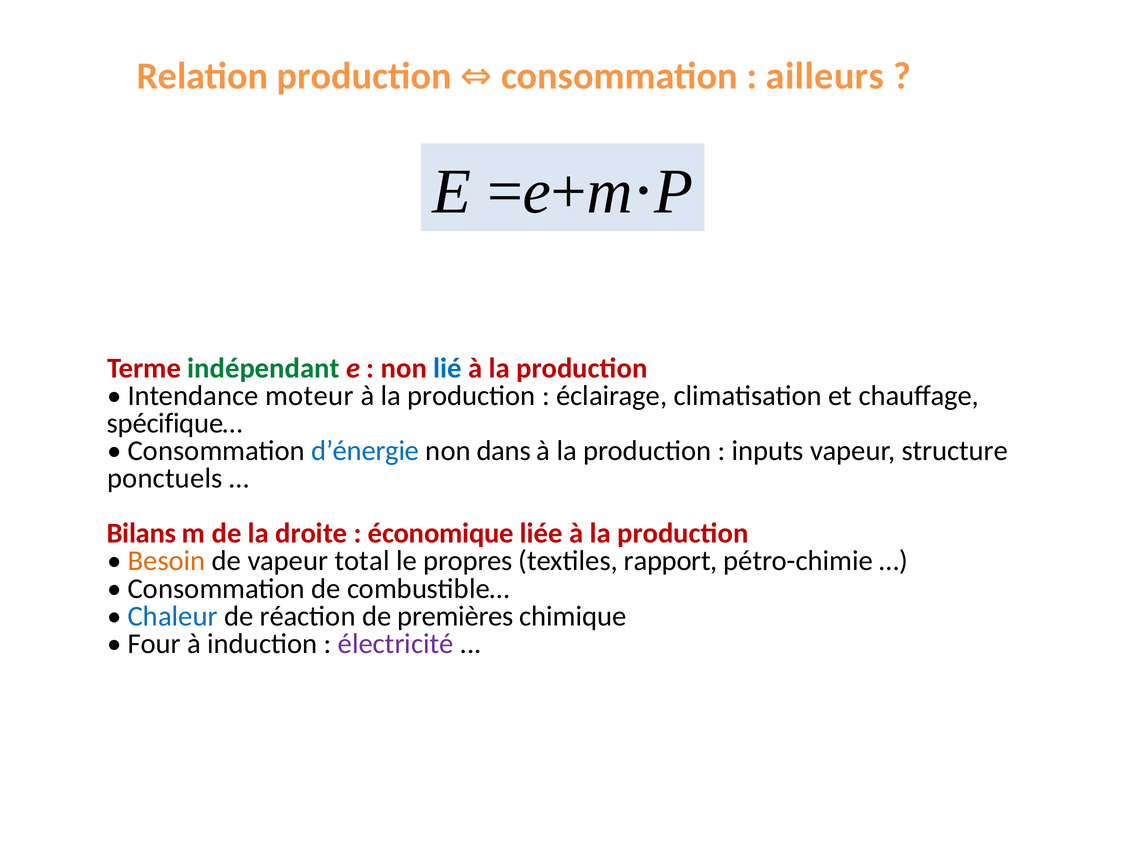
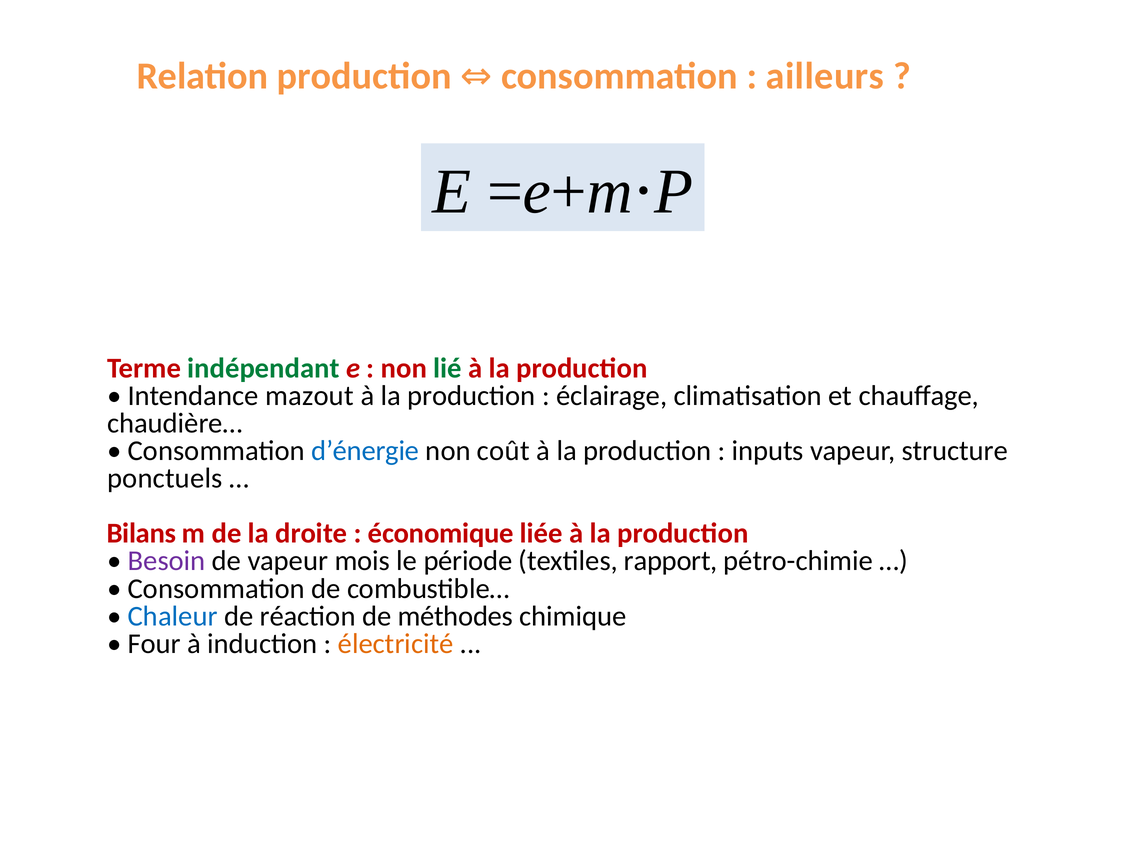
lié colour: blue -> green
moteur: moteur -> mazout
spécifique…: spécifique… -> chaudière…
dans: dans -> coût
Besoin colour: orange -> purple
total: total -> mois
propres: propres -> période
premières: premières -> méthodes
électricité colour: purple -> orange
